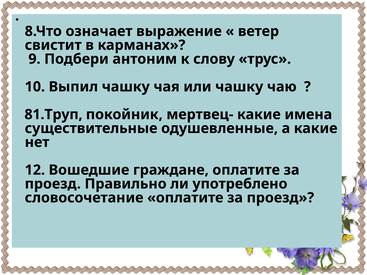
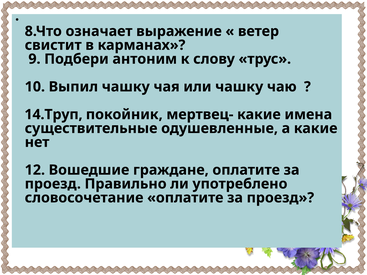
81.Труп: 81.Труп -> 14.Труп
